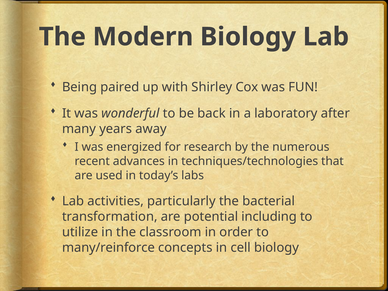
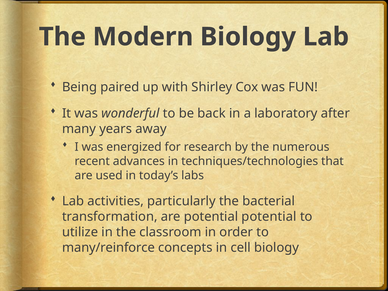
potential including: including -> potential
